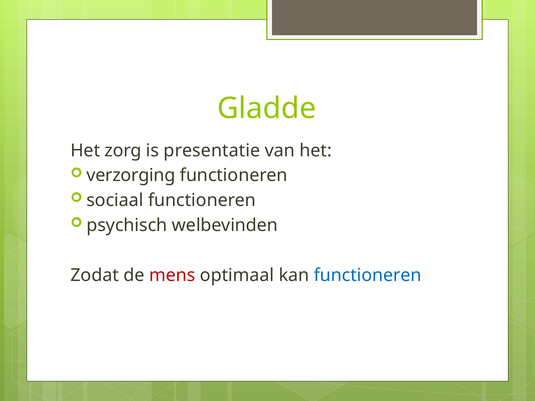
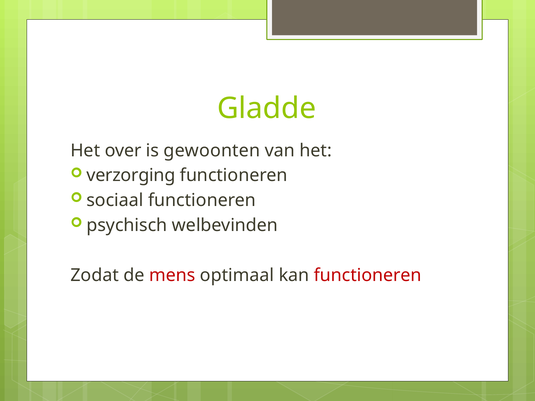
zorg: zorg -> over
presentatie: presentatie -> gewoonten
functioneren at (368, 275) colour: blue -> red
